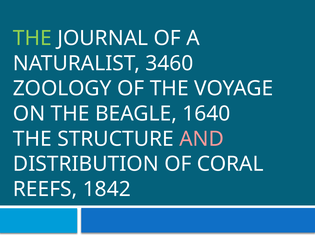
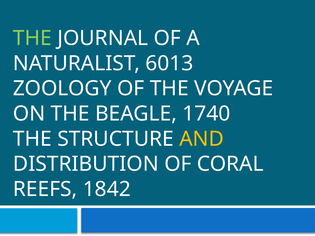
3460: 3460 -> 6013
1640: 1640 -> 1740
AND colour: pink -> yellow
